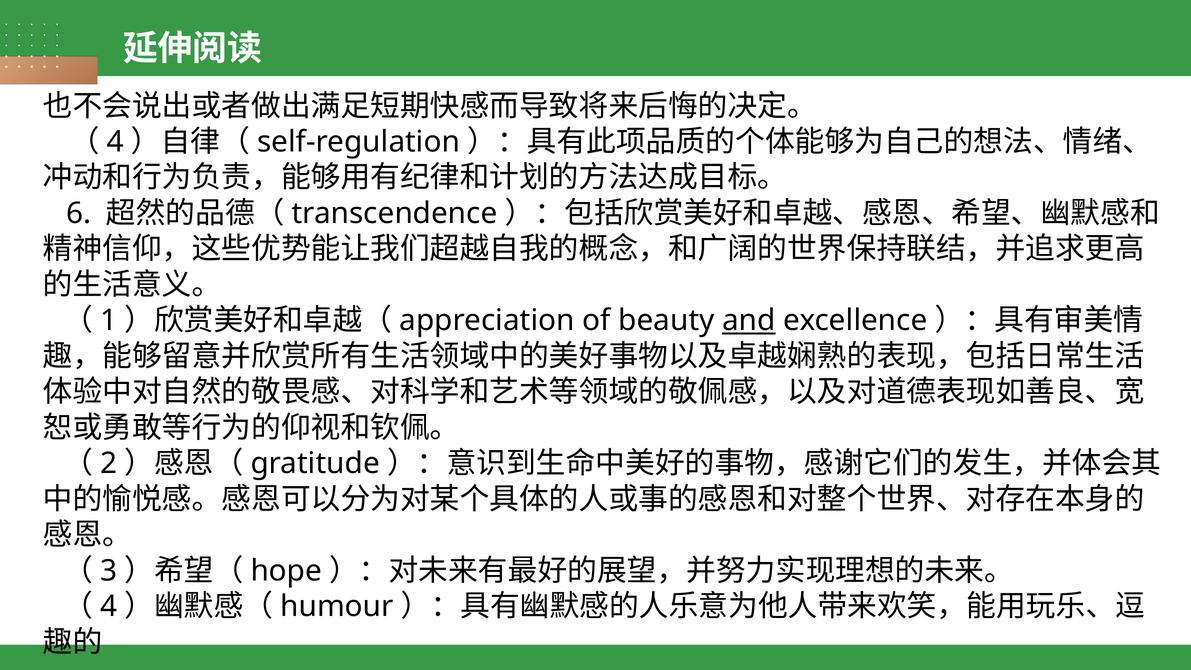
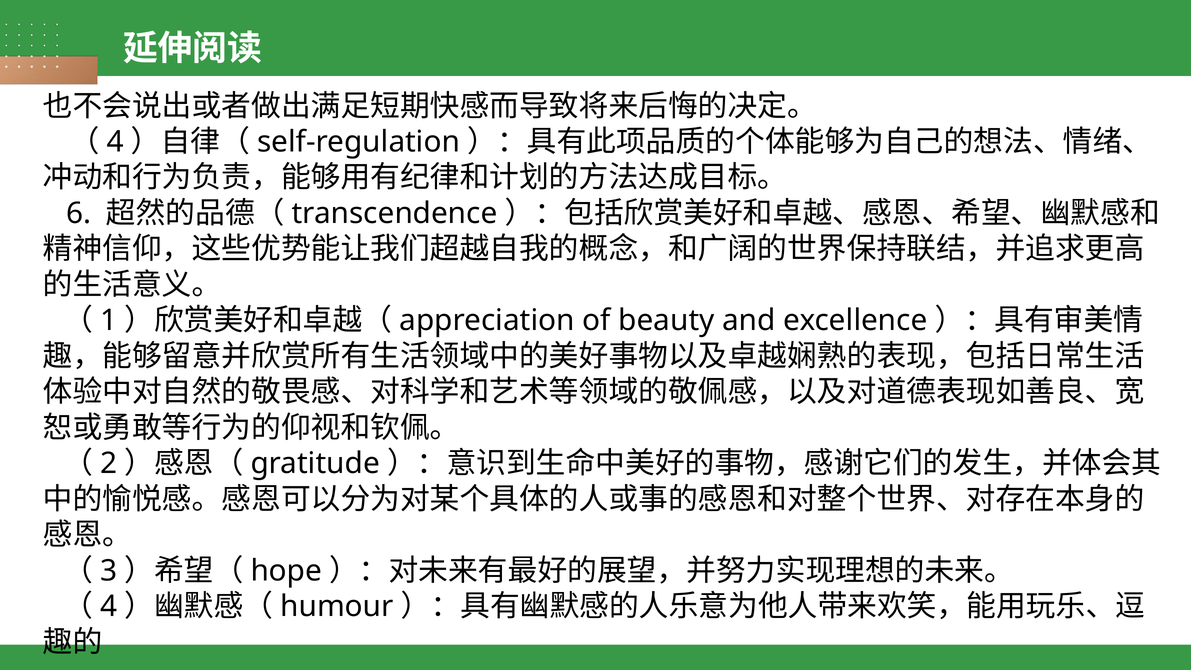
and underline: present -> none
